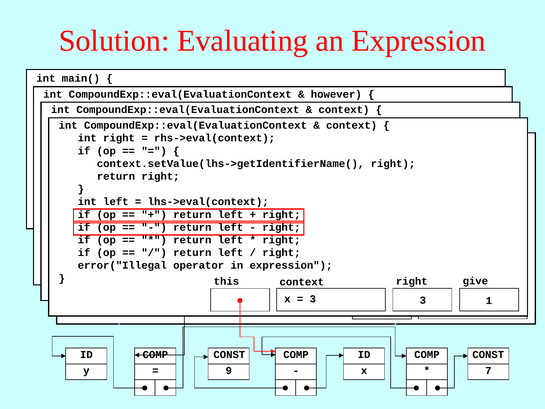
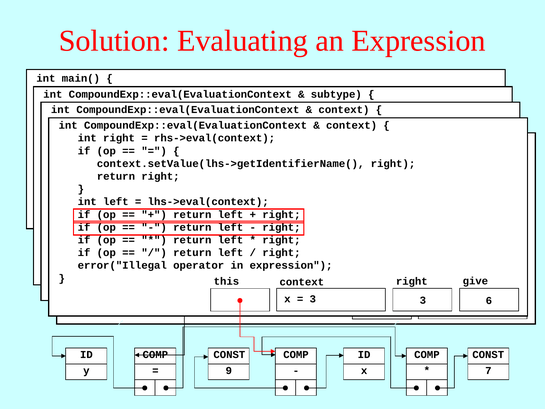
however: however -> subtype
1: 1 -> 6
